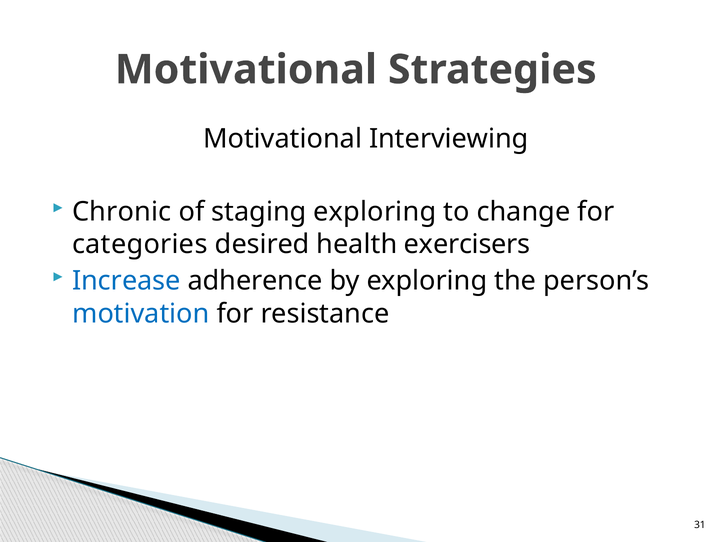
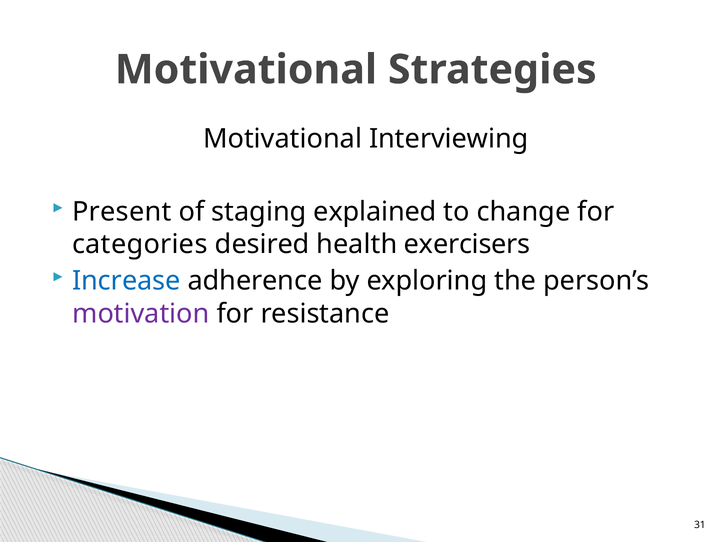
Chronic: Chronic -> Present
staging exploring: exploring -> explained
motivation colour: blue -> purple
